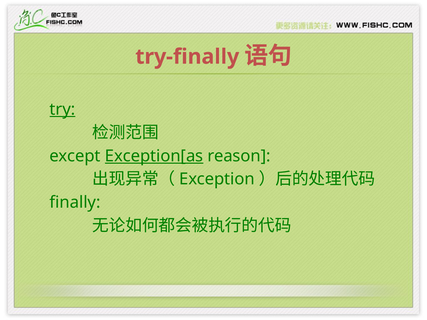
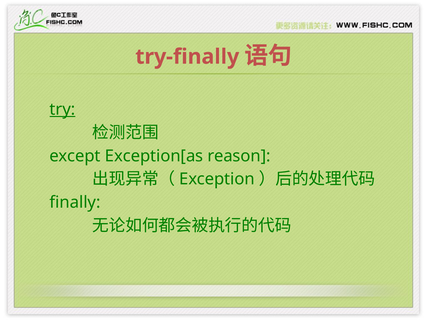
Exception[as underline: present -> none
